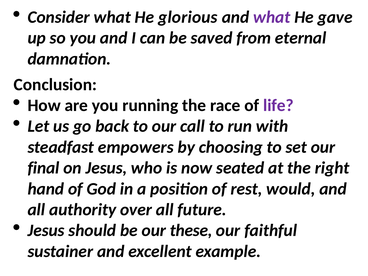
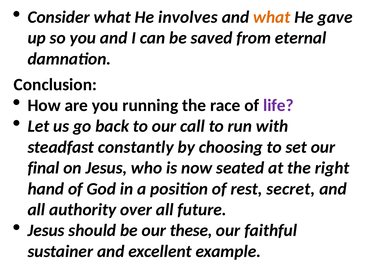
glorious: glorious -> involves
what at (272, 17) colour: purple -> orange
empowers: empowers -> constantly
would: would -> secret
